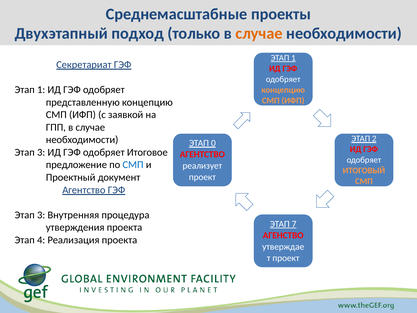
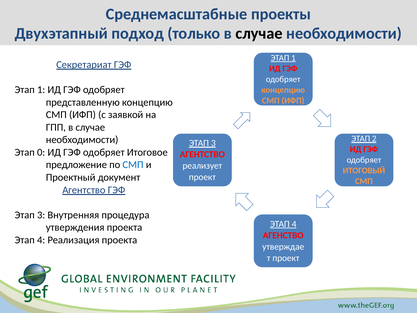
случае at (259, 33) colour: orange -> black
0 at (213, 143): 0 -> 3
3 at (41, 152): 3 -> 0
7 at (294, 224): 7 -> 4
